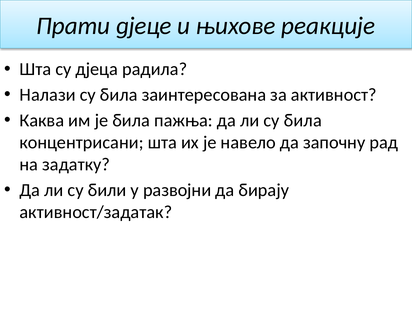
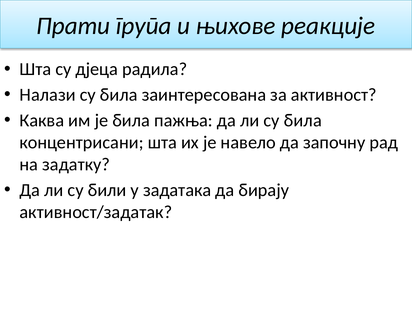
дјеце: дјеце -> група
развојни: развојни -> задатака
